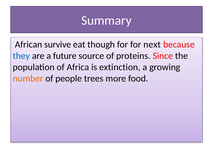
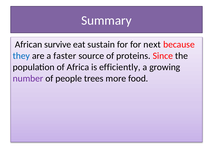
though: though -> sustain
future: future -> faster
extinction: extinction -> efficiently
number colour: orange -> purple
